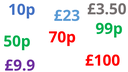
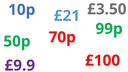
£23: £23 -> £21
